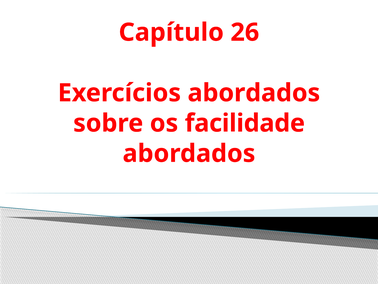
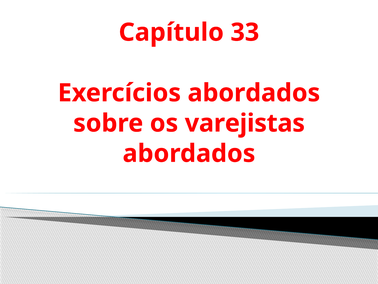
26: 26 -> 33
facilidade: facilidade -> varejistas
